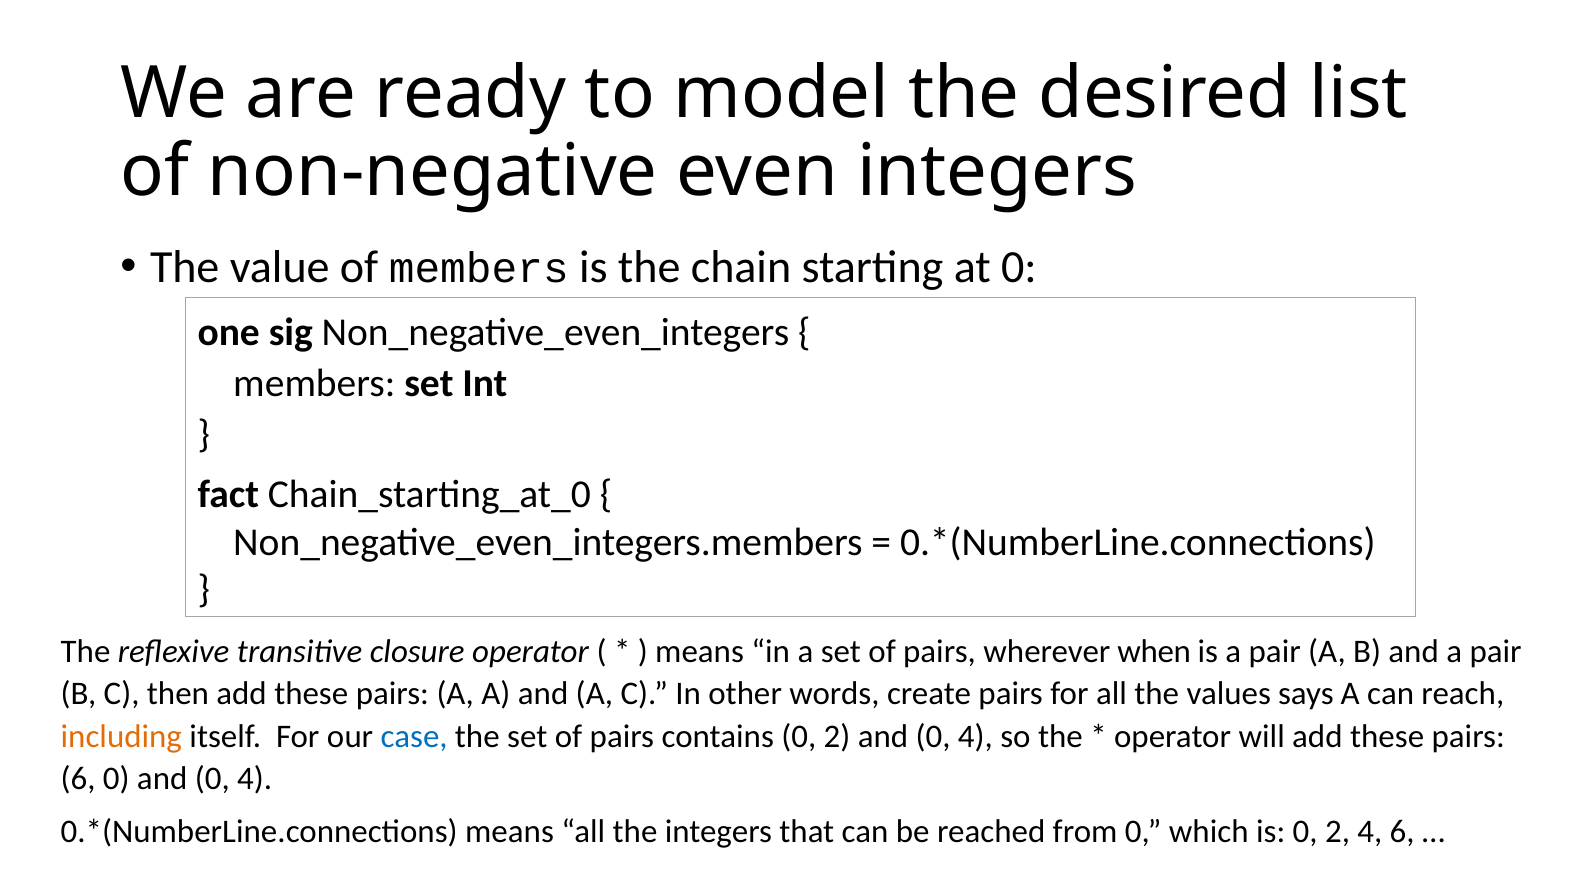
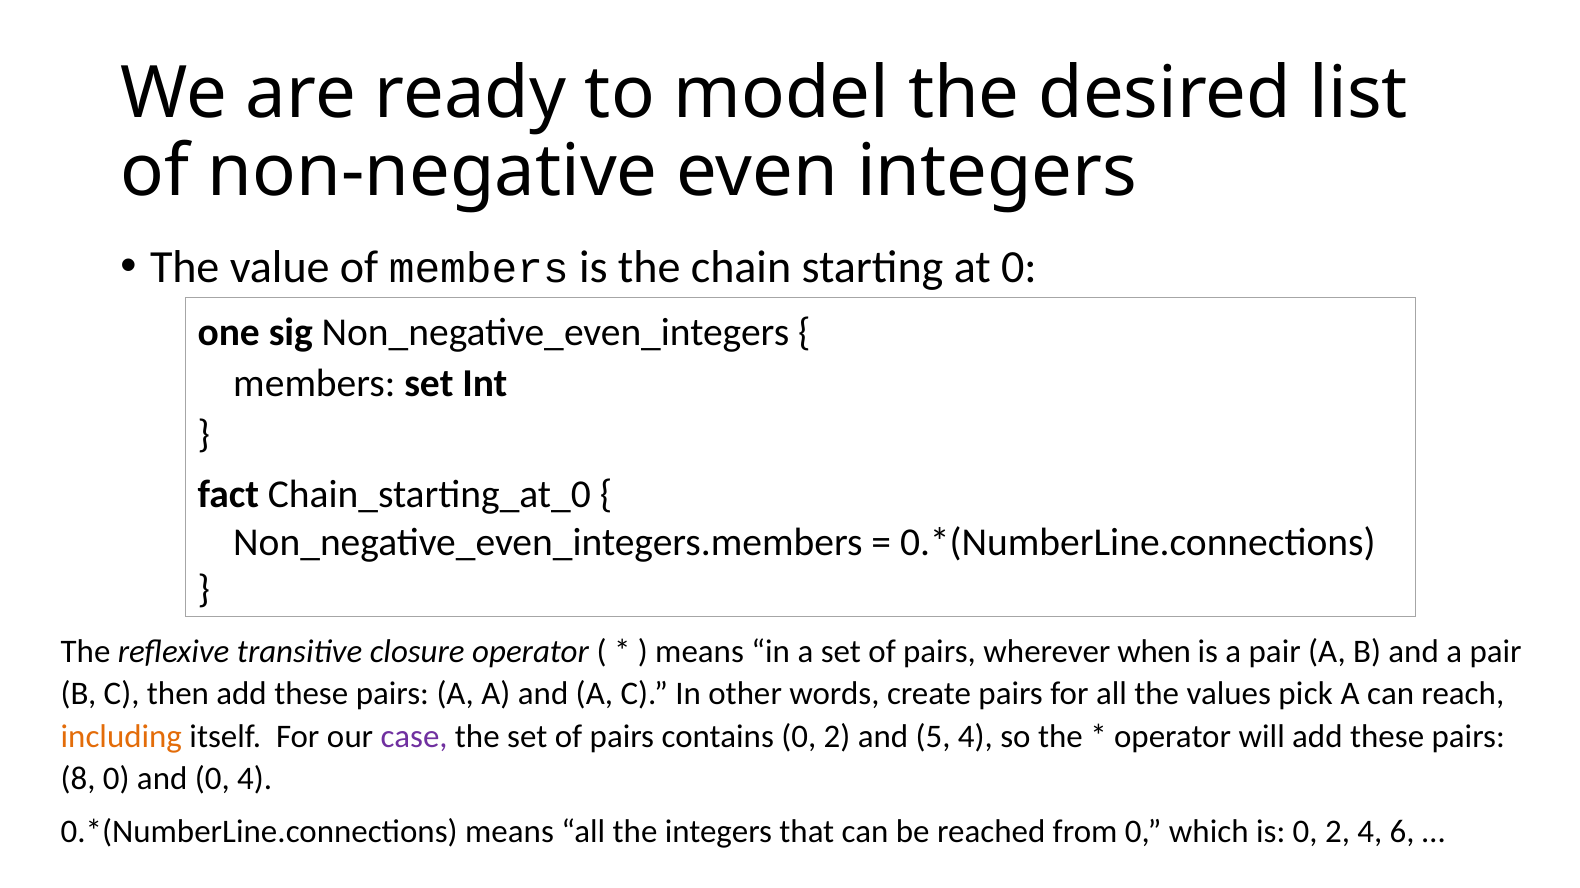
says: says -> pick
case colour: blue -> purple
2 and 0: 0 -> 5
6 at (78, 779): 6 -> 8
